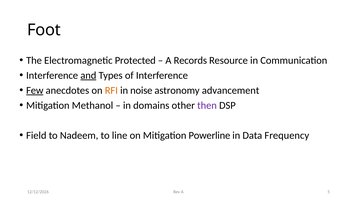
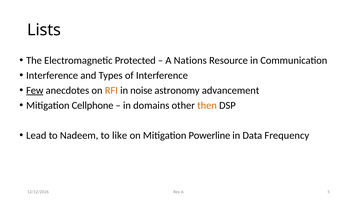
Foot: Foot -> Lists
Records: Records -> Nations
and underline: present -> none
Methanol: Methanol -> Cellphone
then colour: purple -> orange
Field: Field -> Lead
line: line -> like
